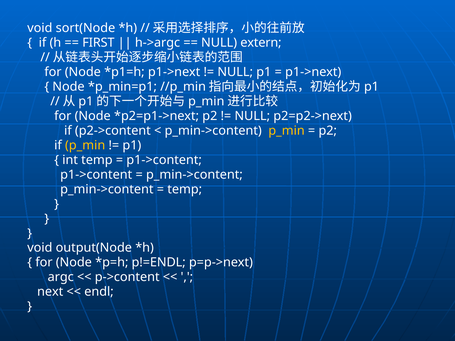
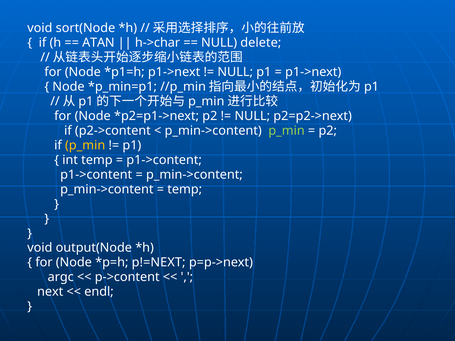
FIRST: FIRST -> ATAN
h->argc: h->argc -> h->char
extern: extern -> delete
p_min at (287, 131) colour: yellow -> light green
p!=ENDL: p!=ENDL -> p!=NEXT
